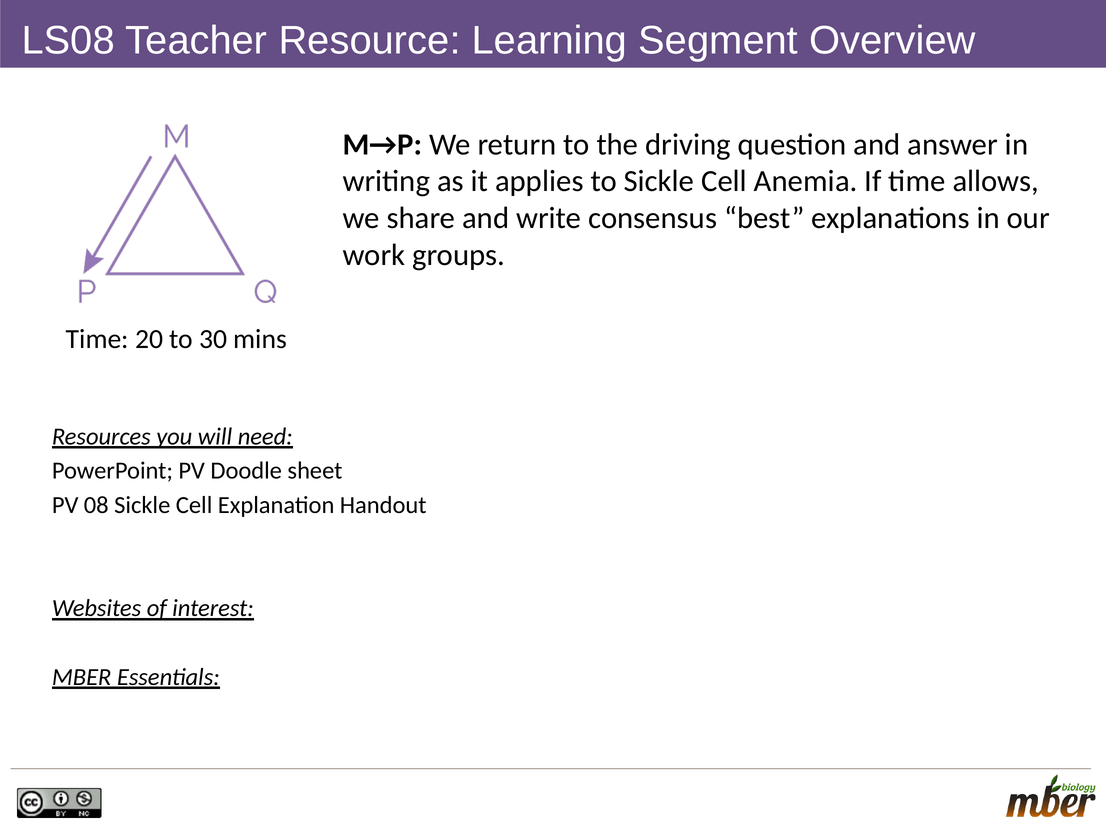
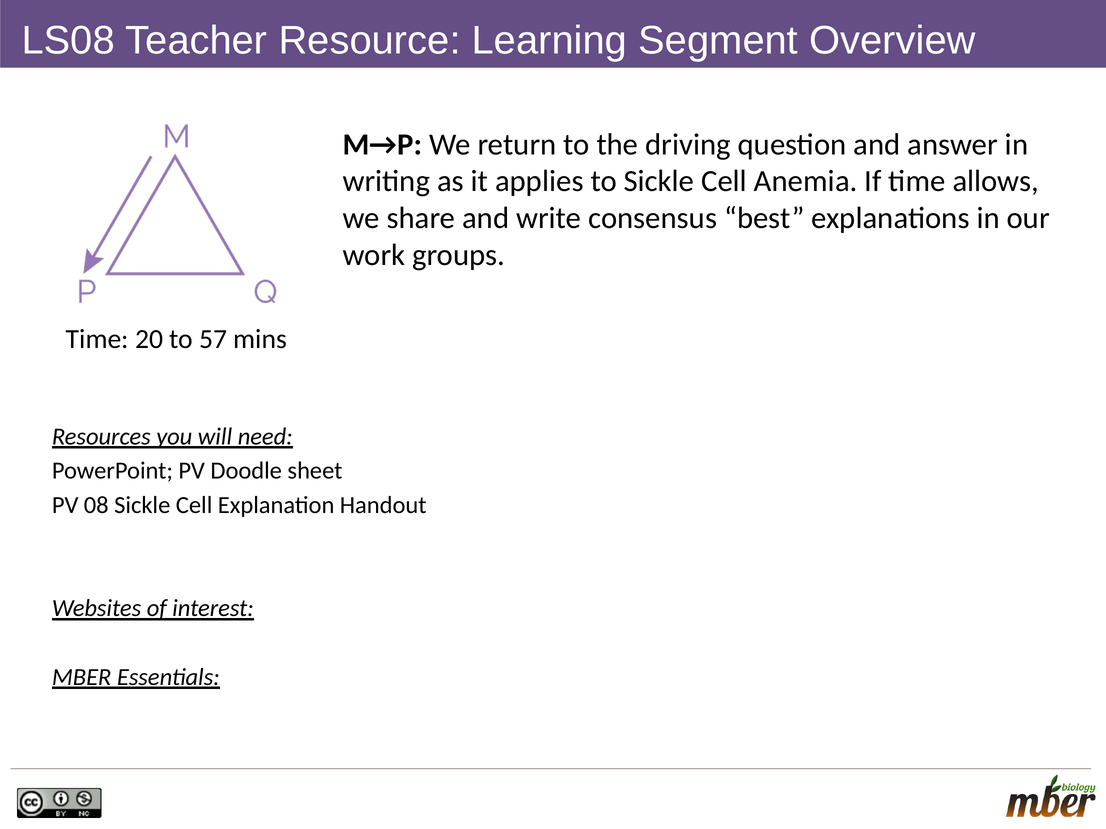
30: 30 -> 57
